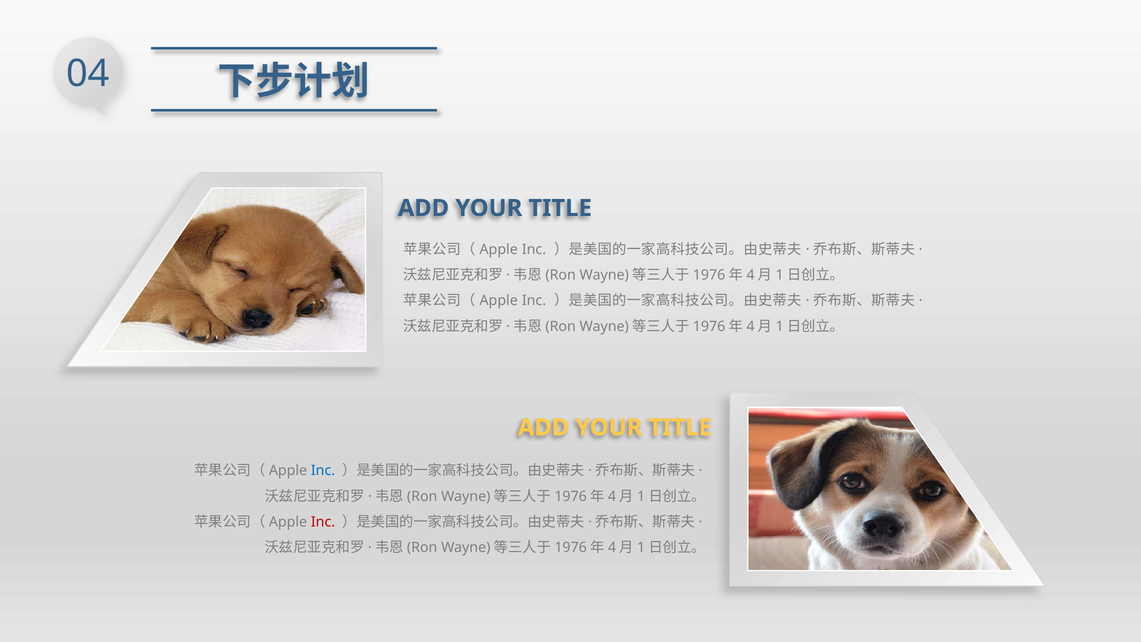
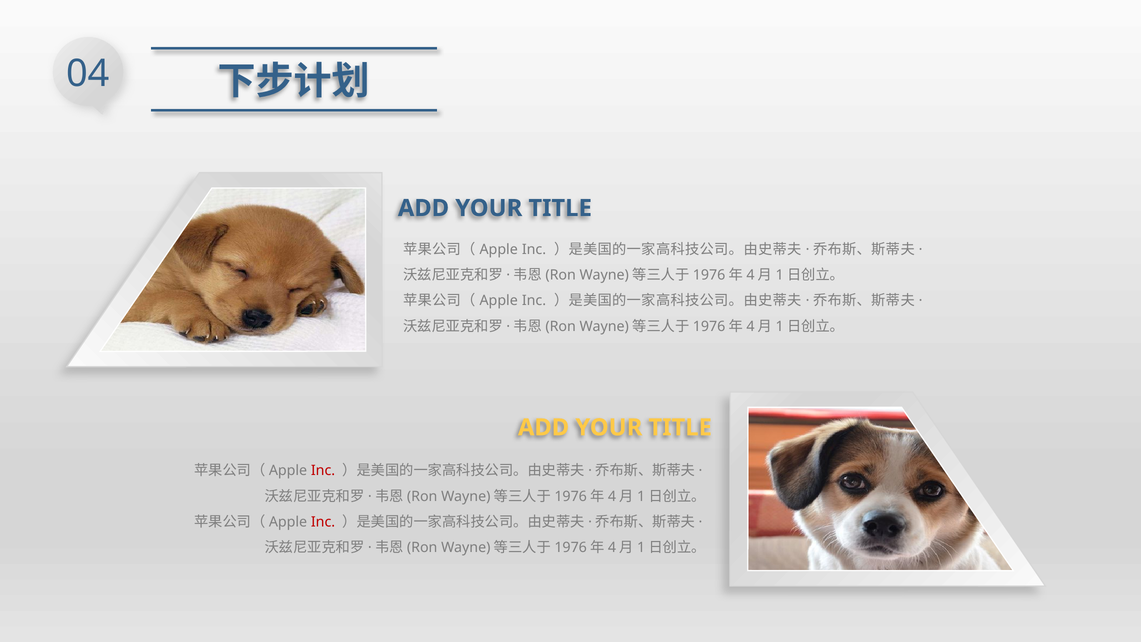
Inc at (323, 471) colour: blue -> red
